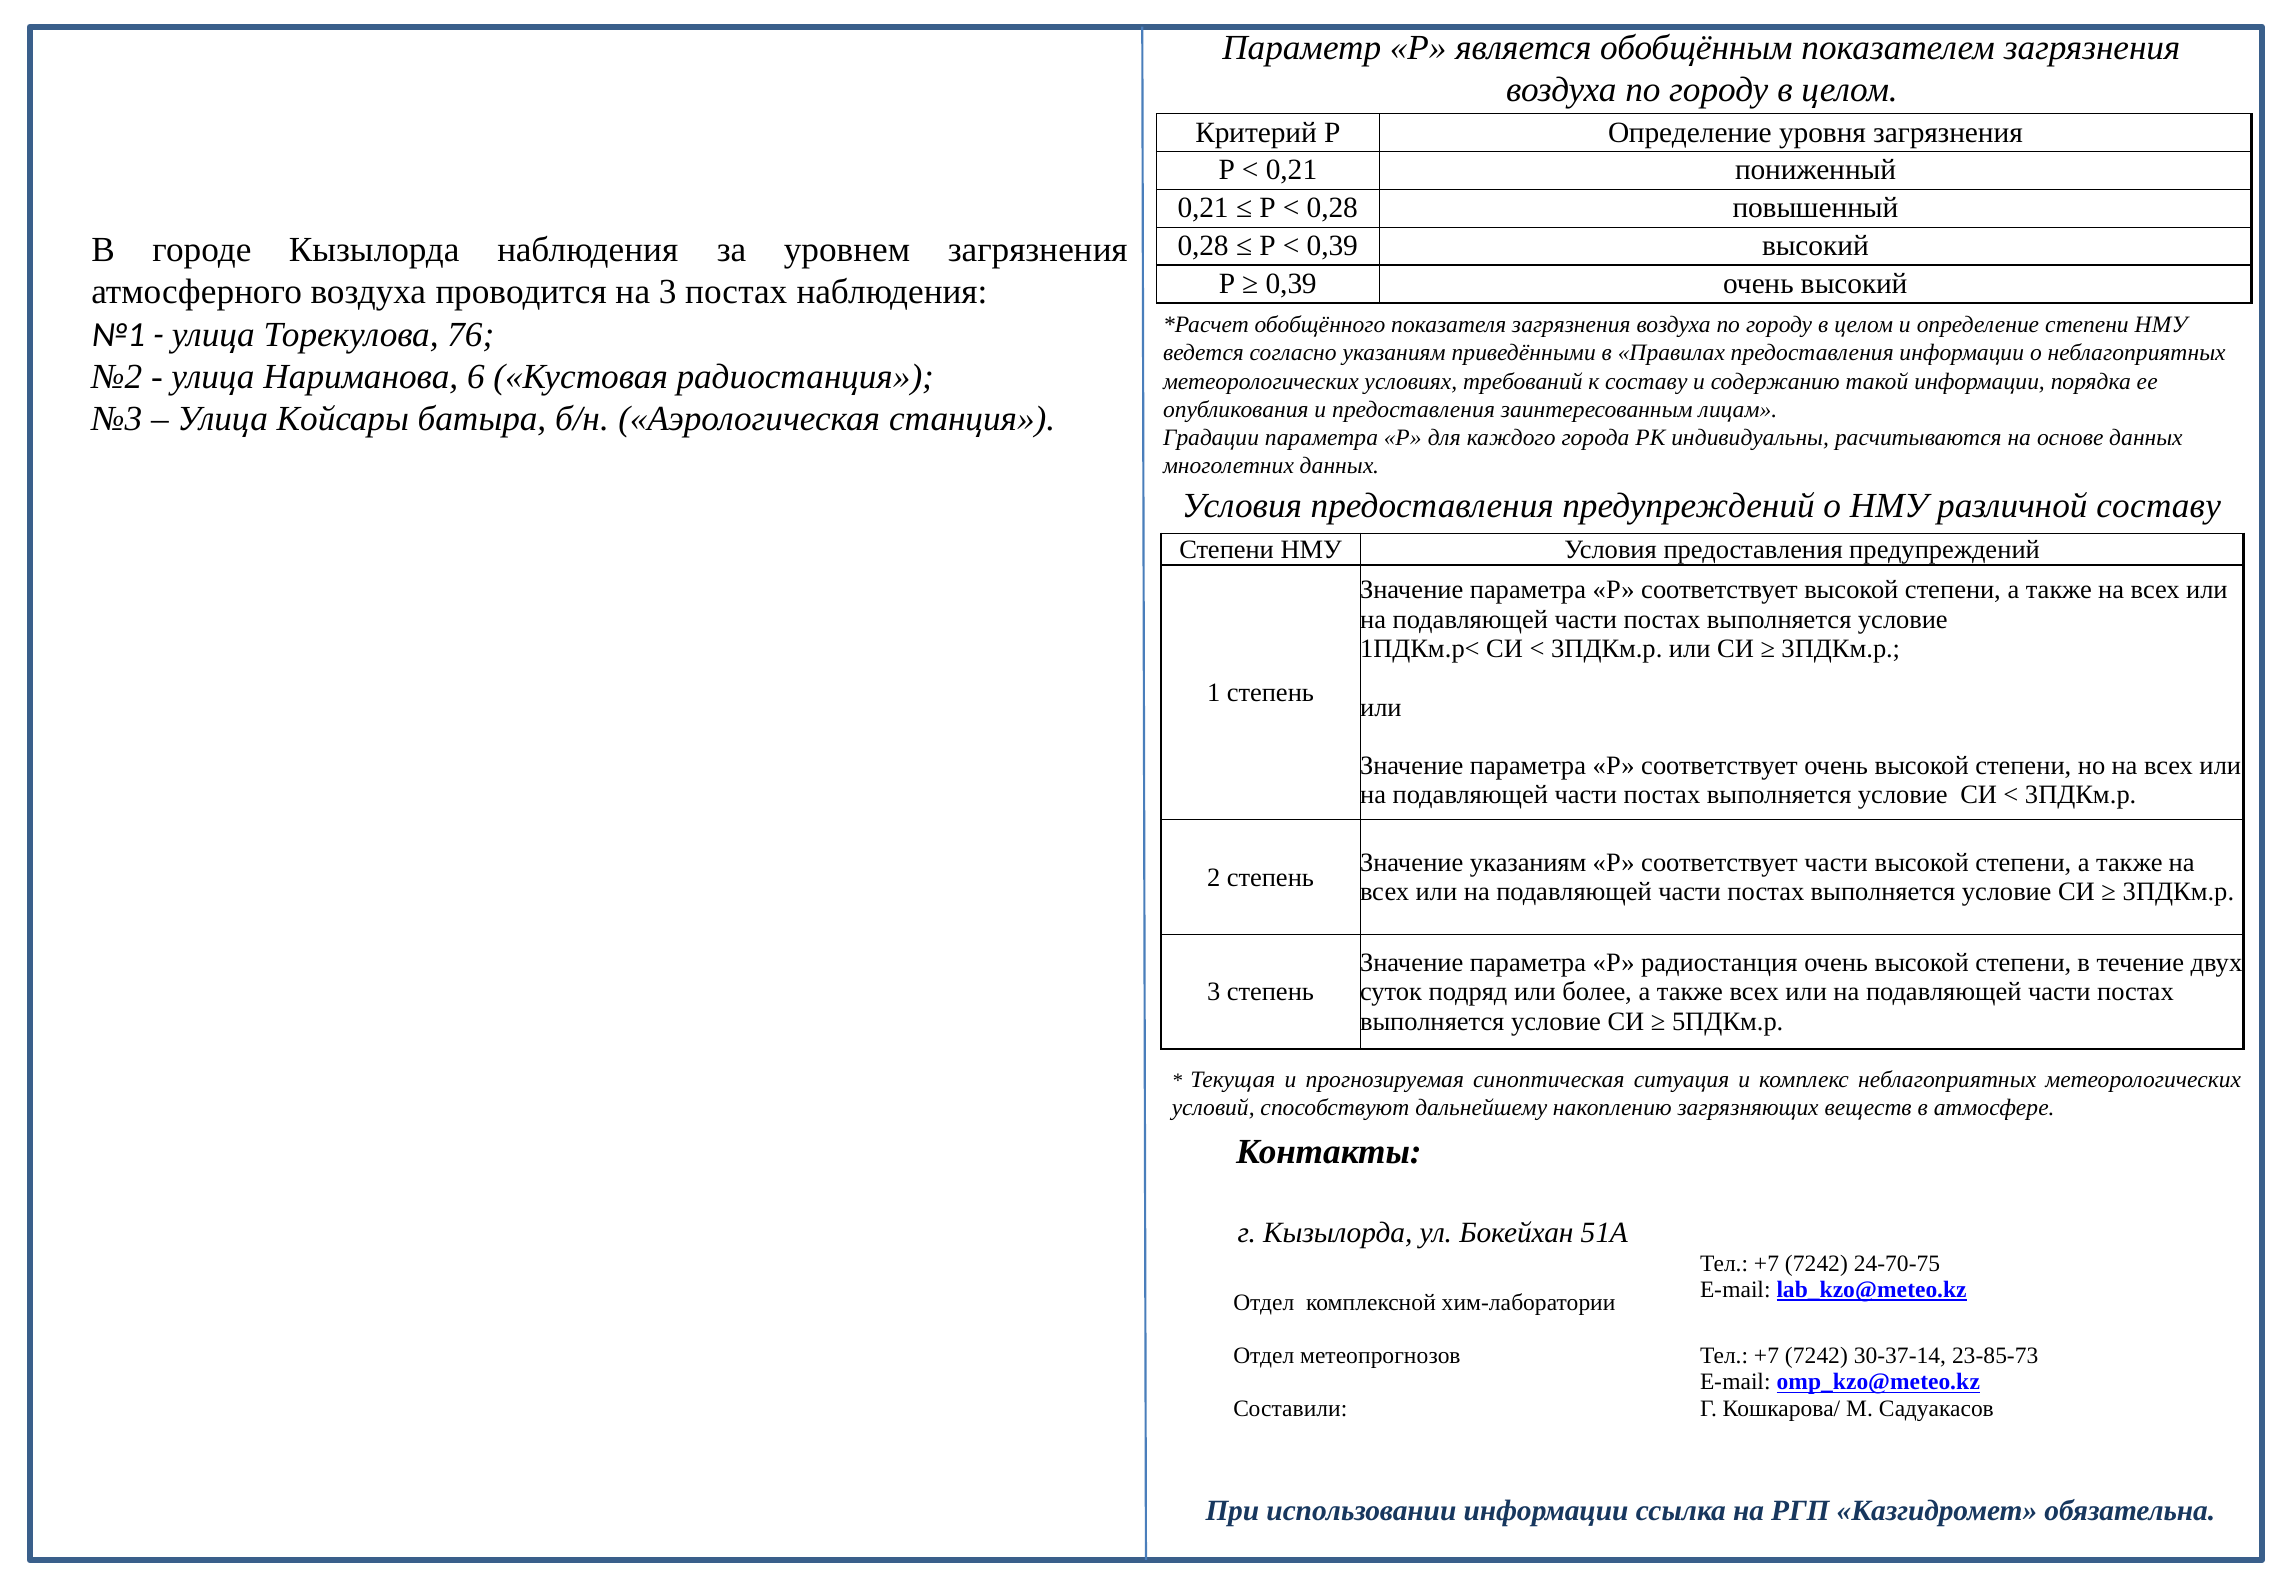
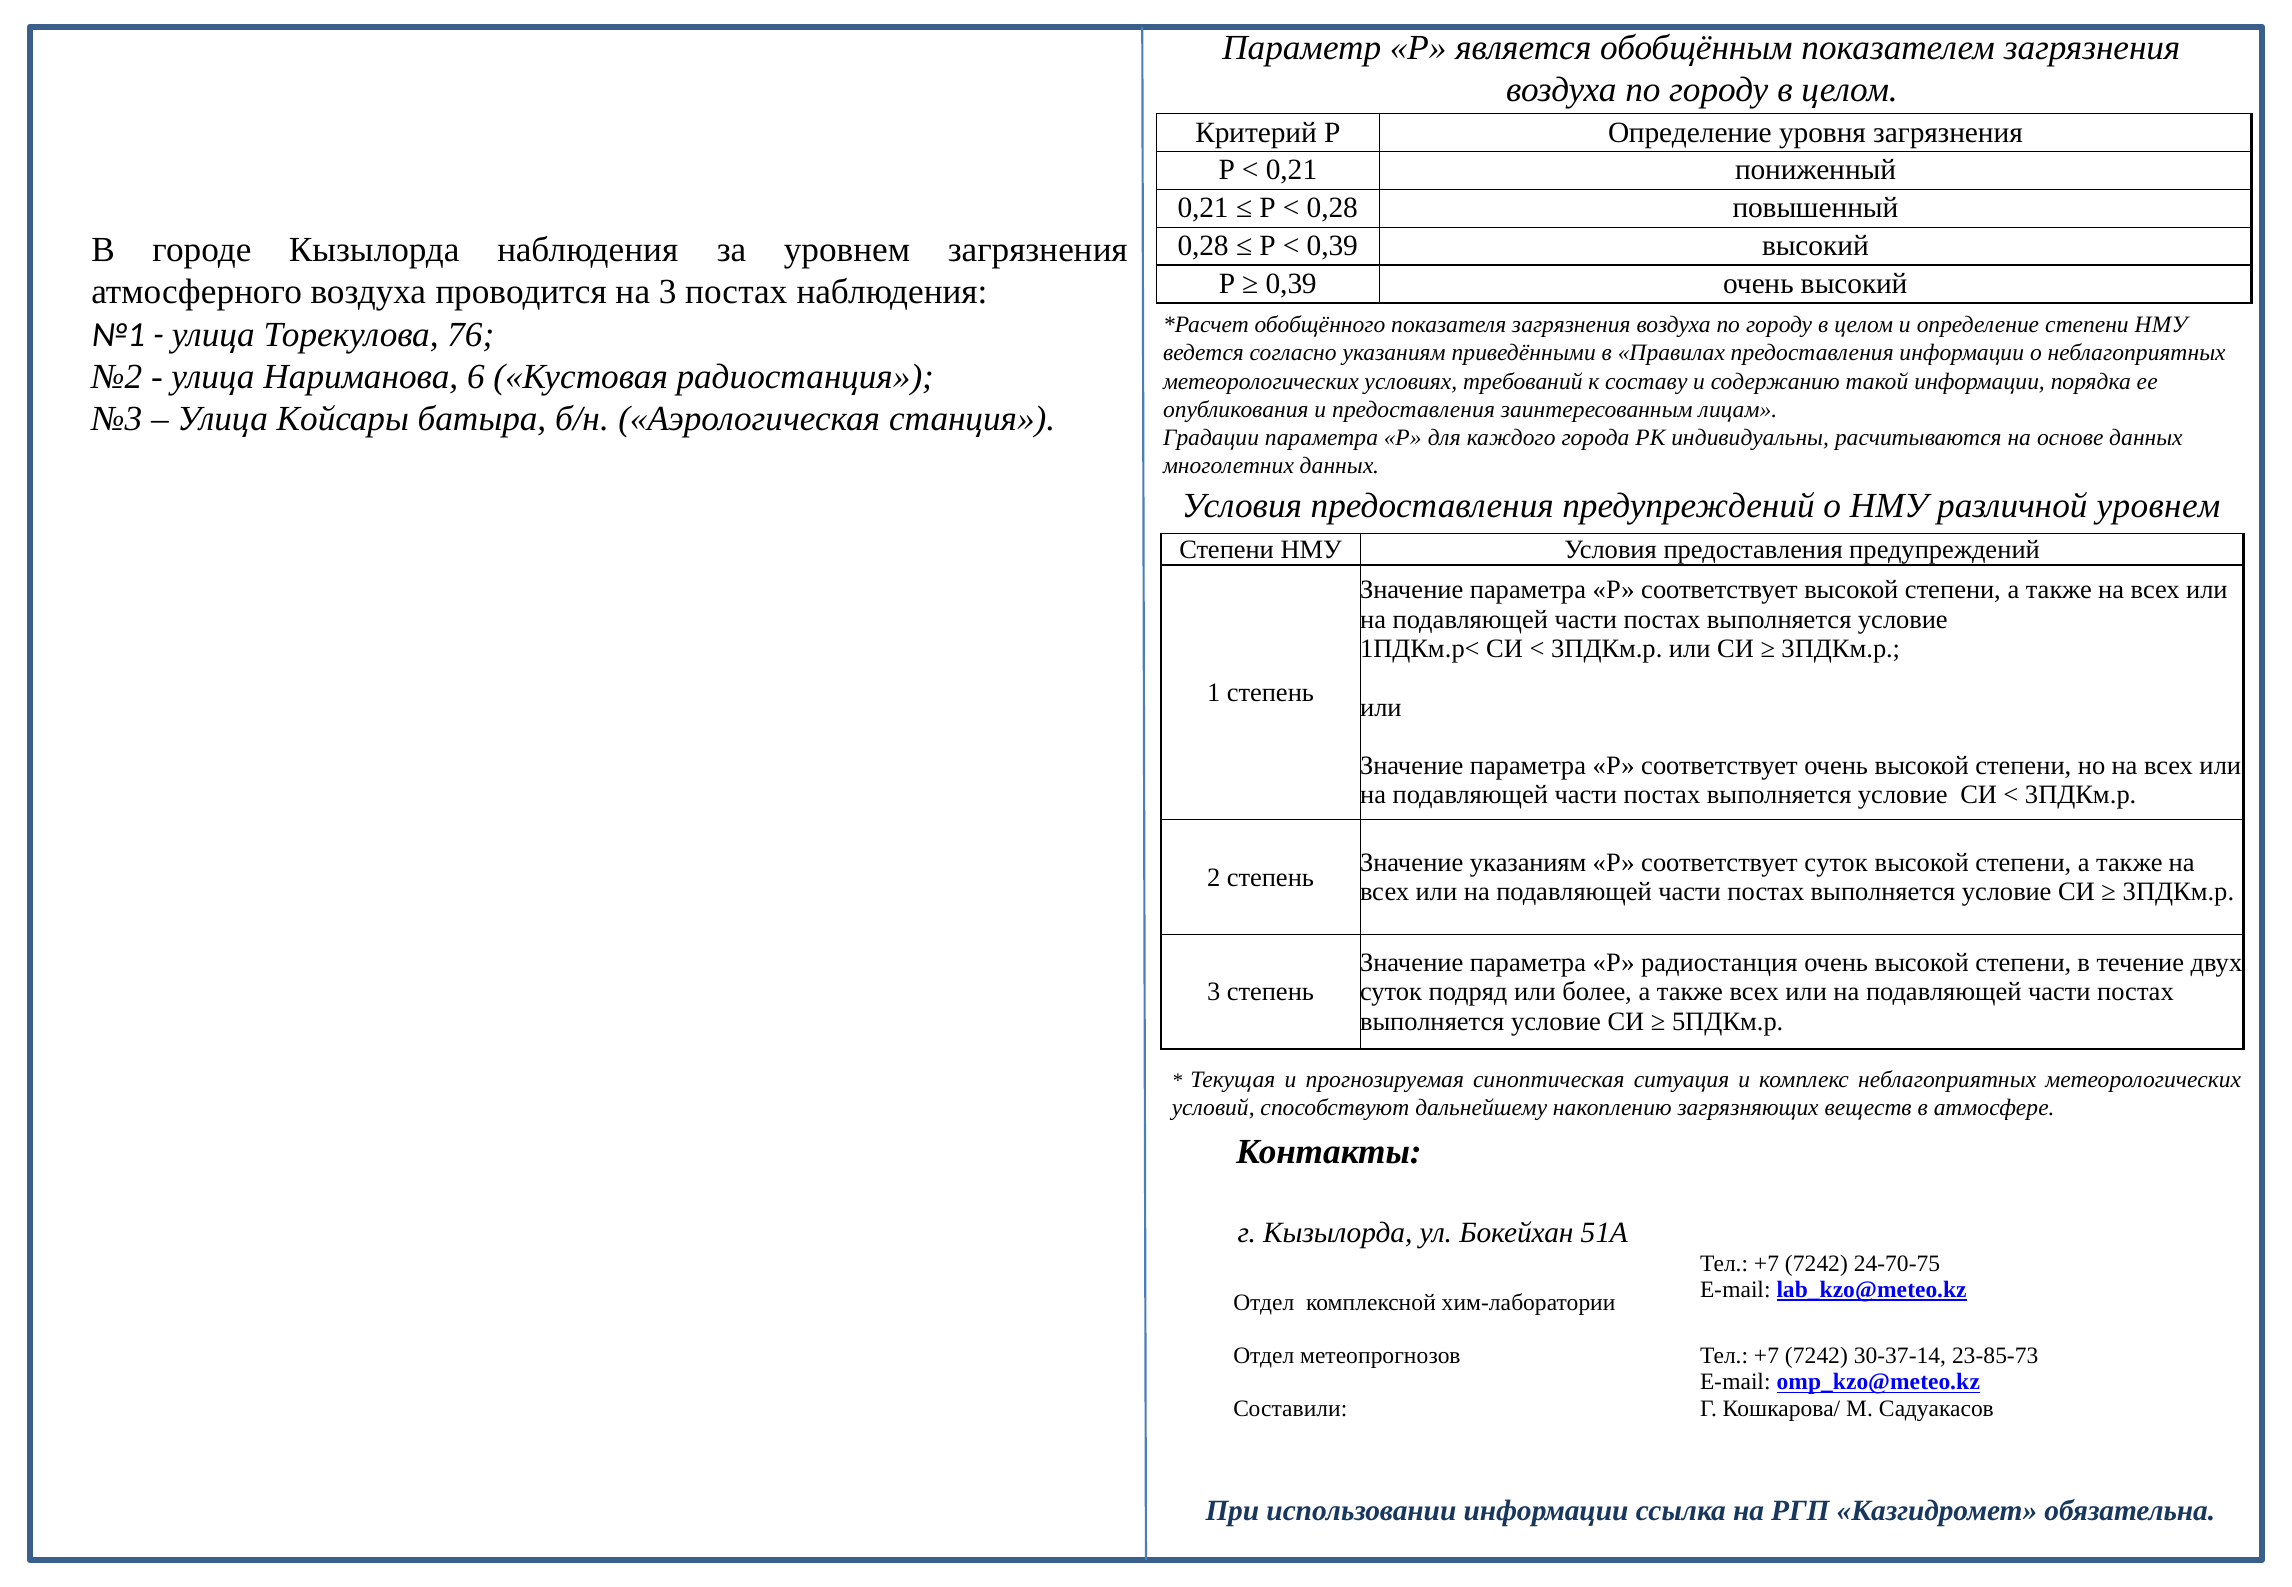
различной составу: составу -> уровнем
соответствует части: части -> суток
